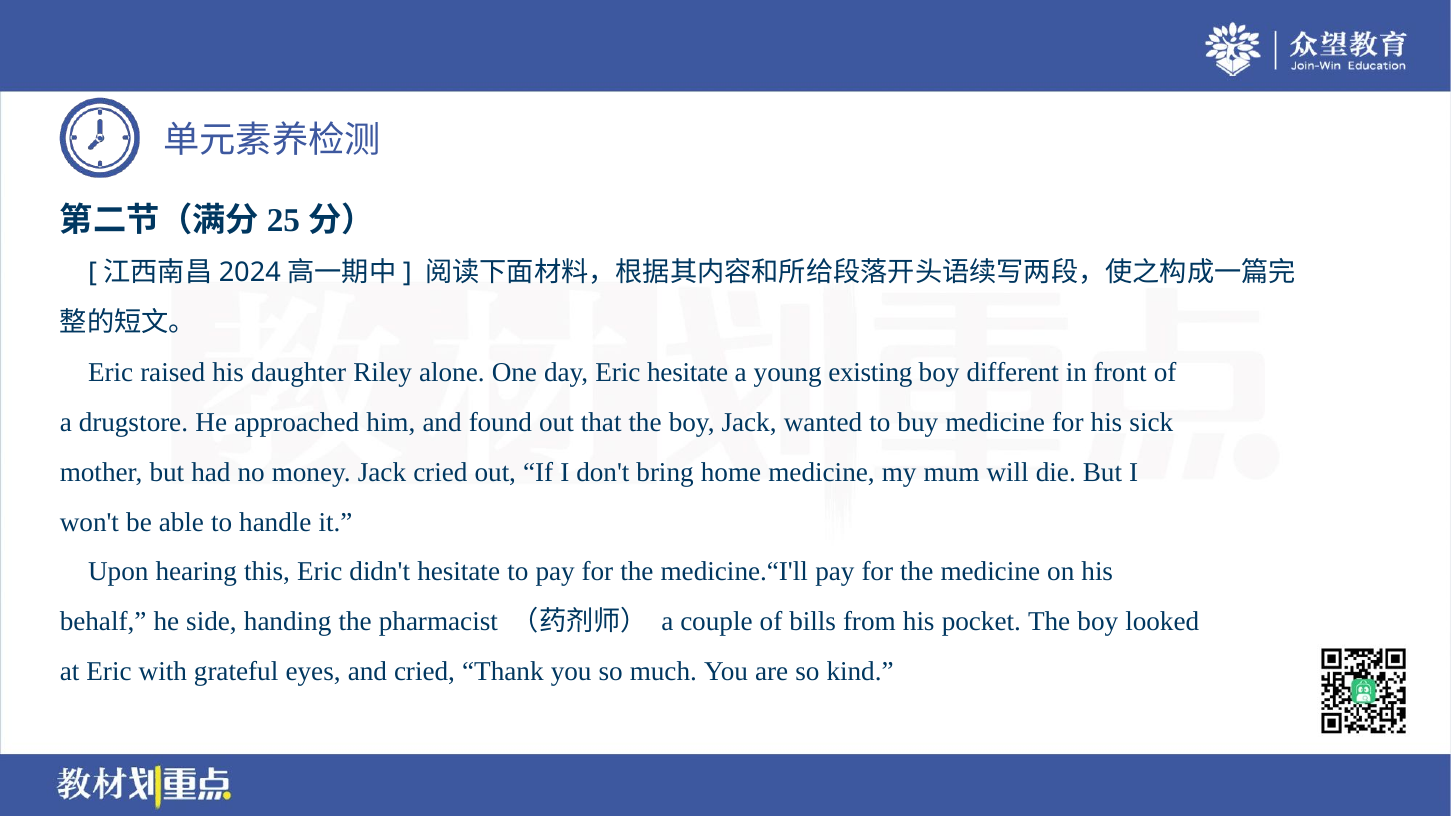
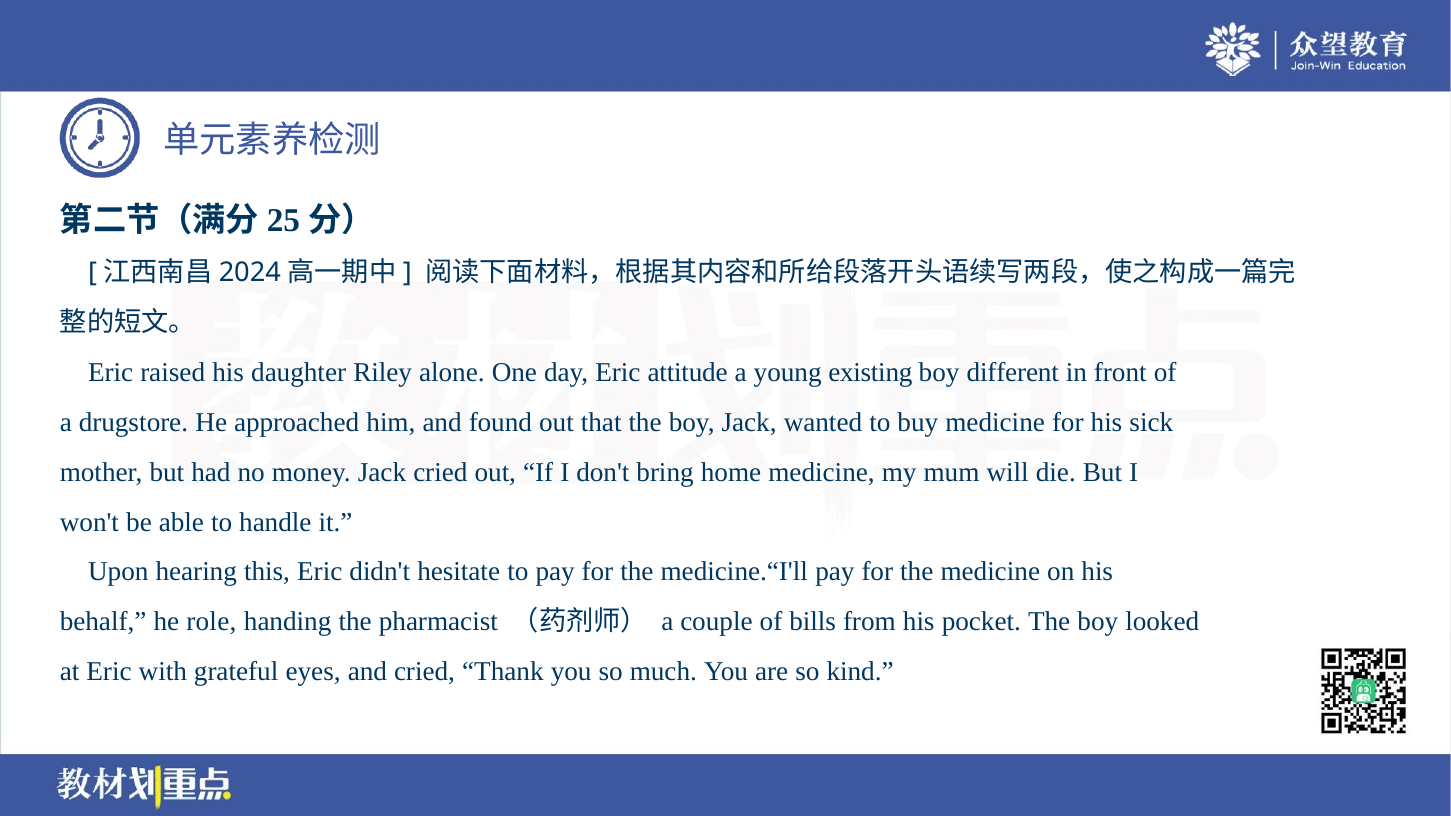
Eric hesitate: hesitate -> attitude
side: side -> role
